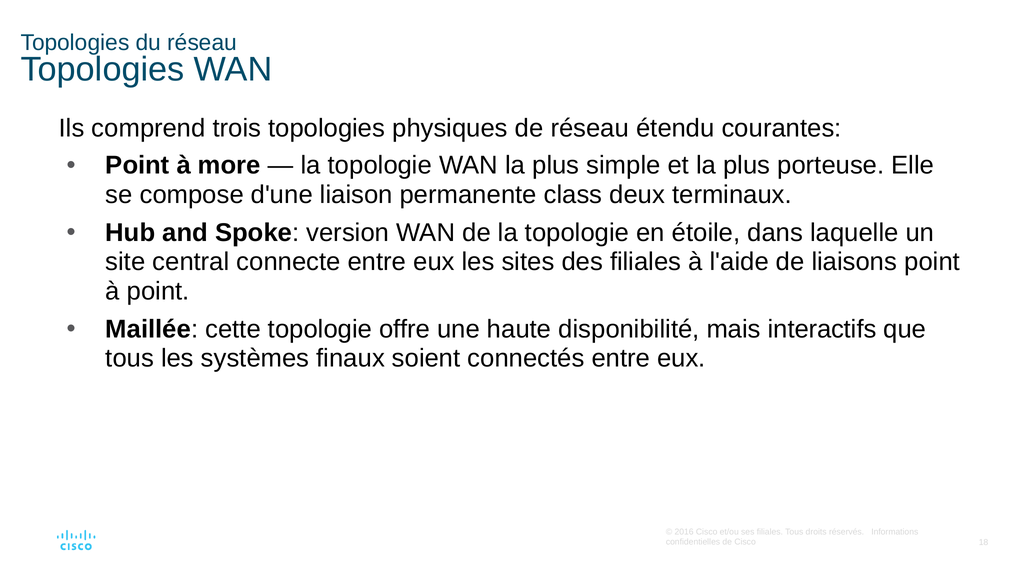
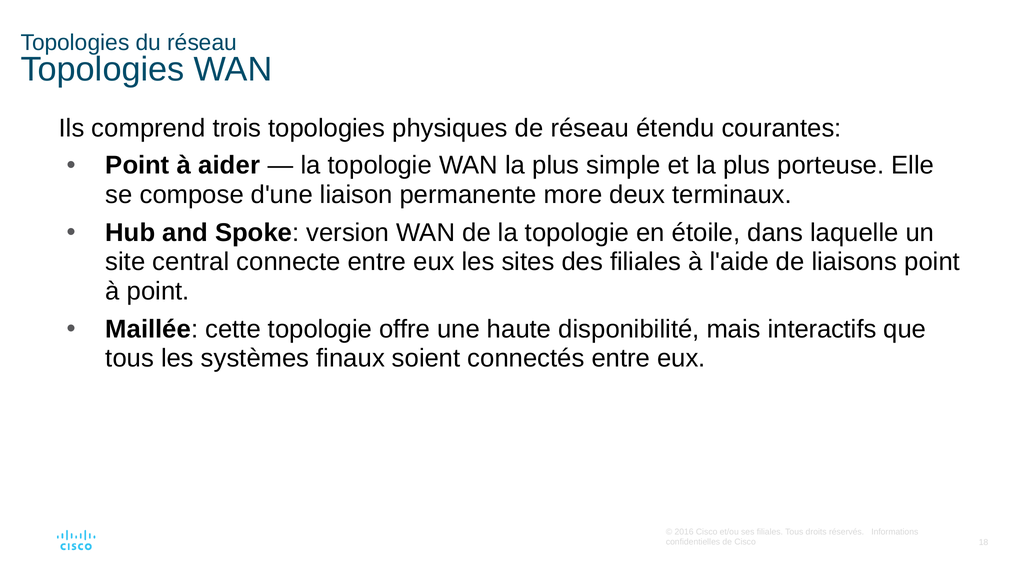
more: more -> aider
class: class -> more
